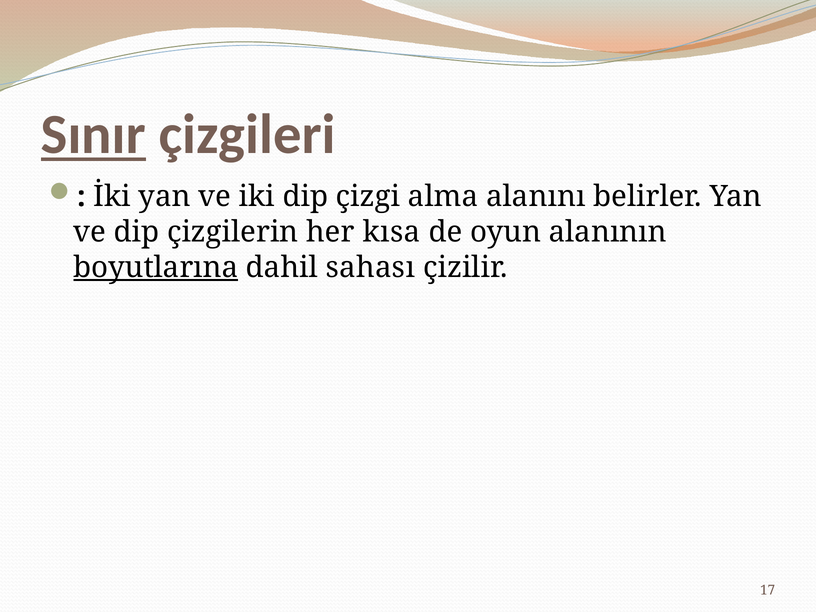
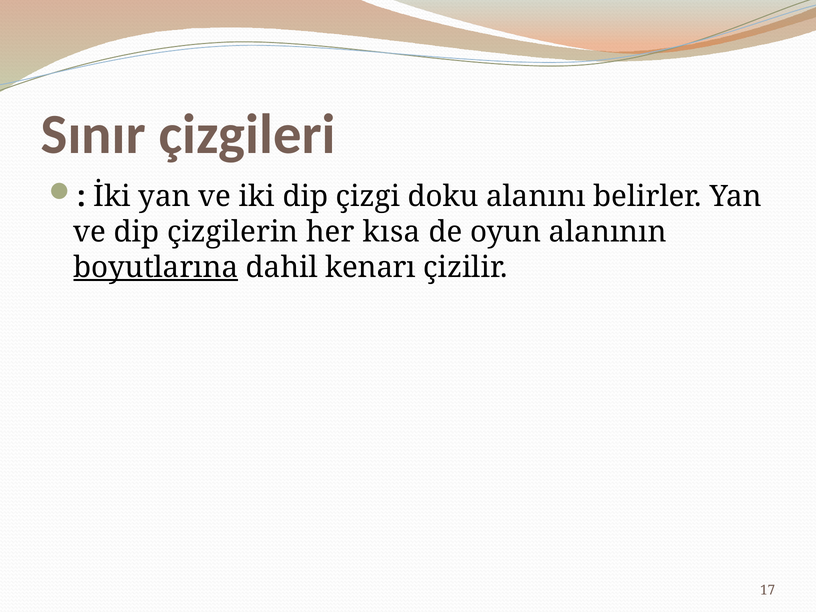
Sınır underline: present -> none
alma: alma -> doku
sahası: sahası -> kenarı
